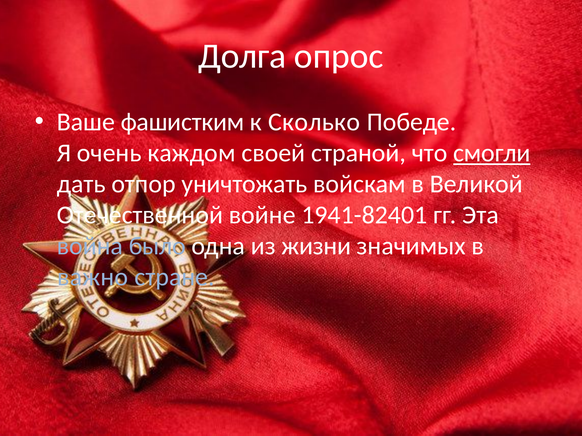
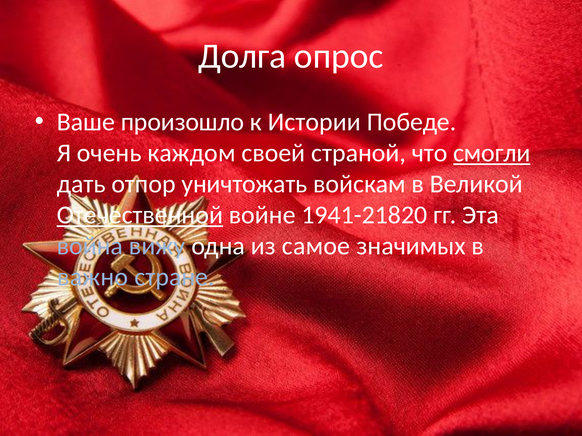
фашистким: фашистким -> произошло
Сколько: Сколько -> Истории
Отечественной underline: none -> present
1941-82401: 1941-82401 -> 1941-21820
было: было -> вижу
жизни: жизни -> самое
